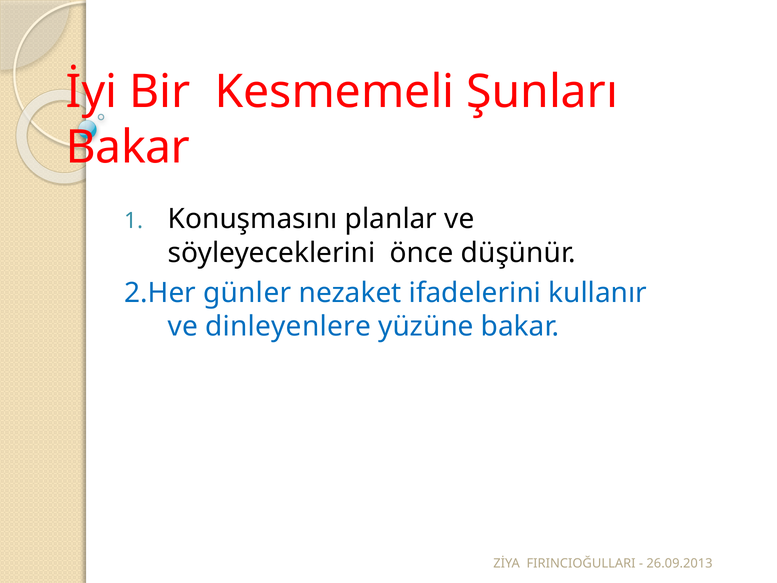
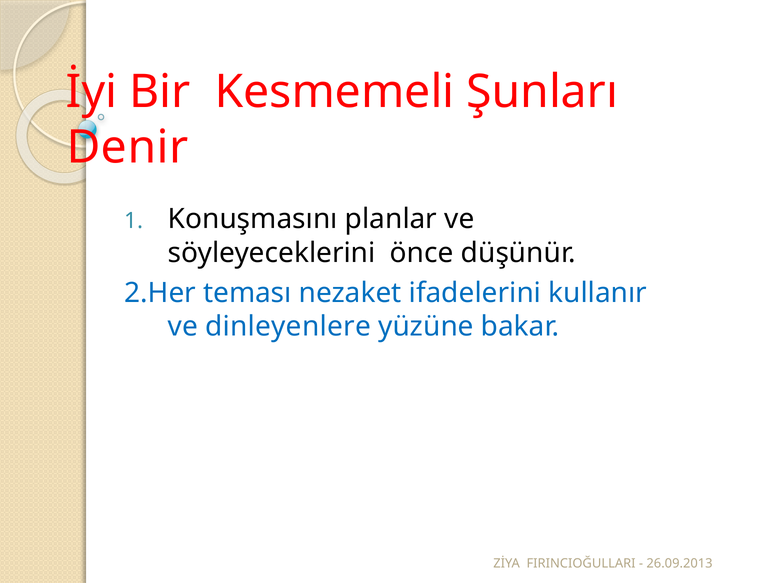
Bakar at (128, 148): Bakar -> Denir
günler: günler -> teması
